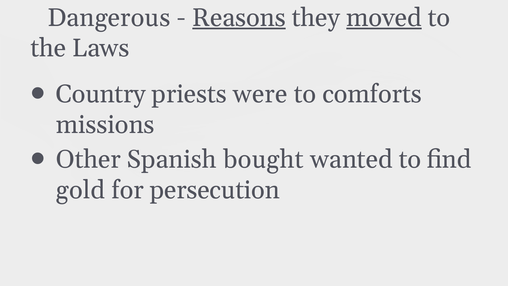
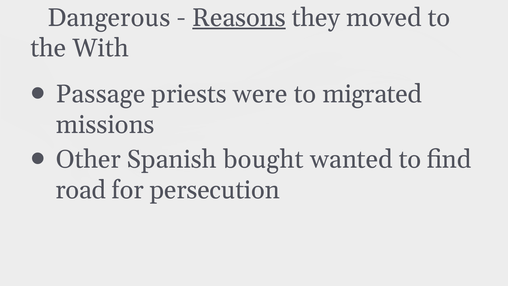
moved underline: present -> none
Laws: Laws -> With
Country: Country -> Passage
comforts: comforts -> migrated
gold: gold -> road
